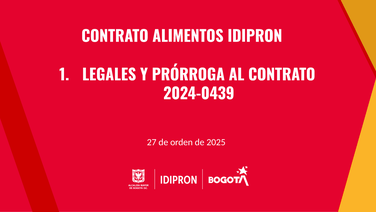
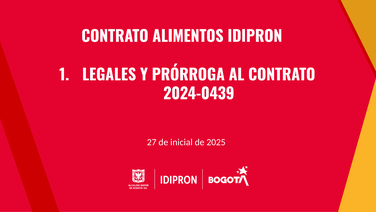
orden: orden -> inicial
